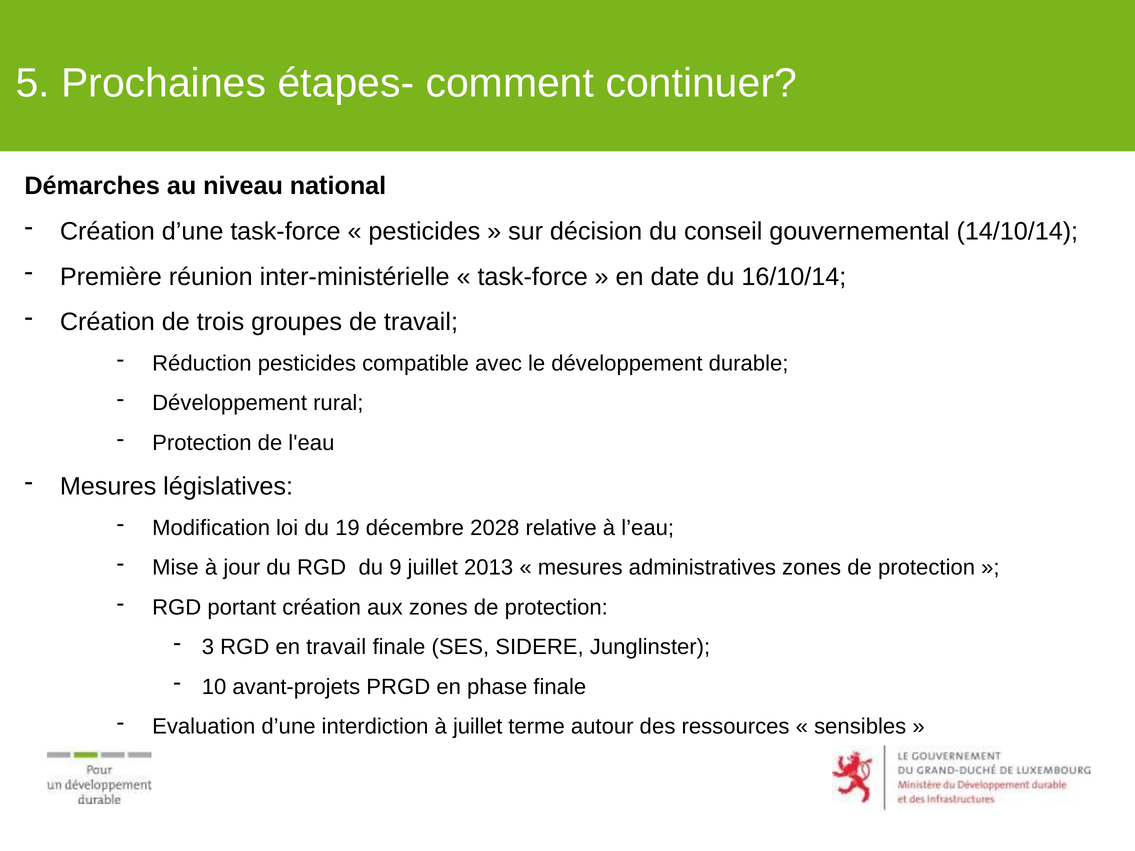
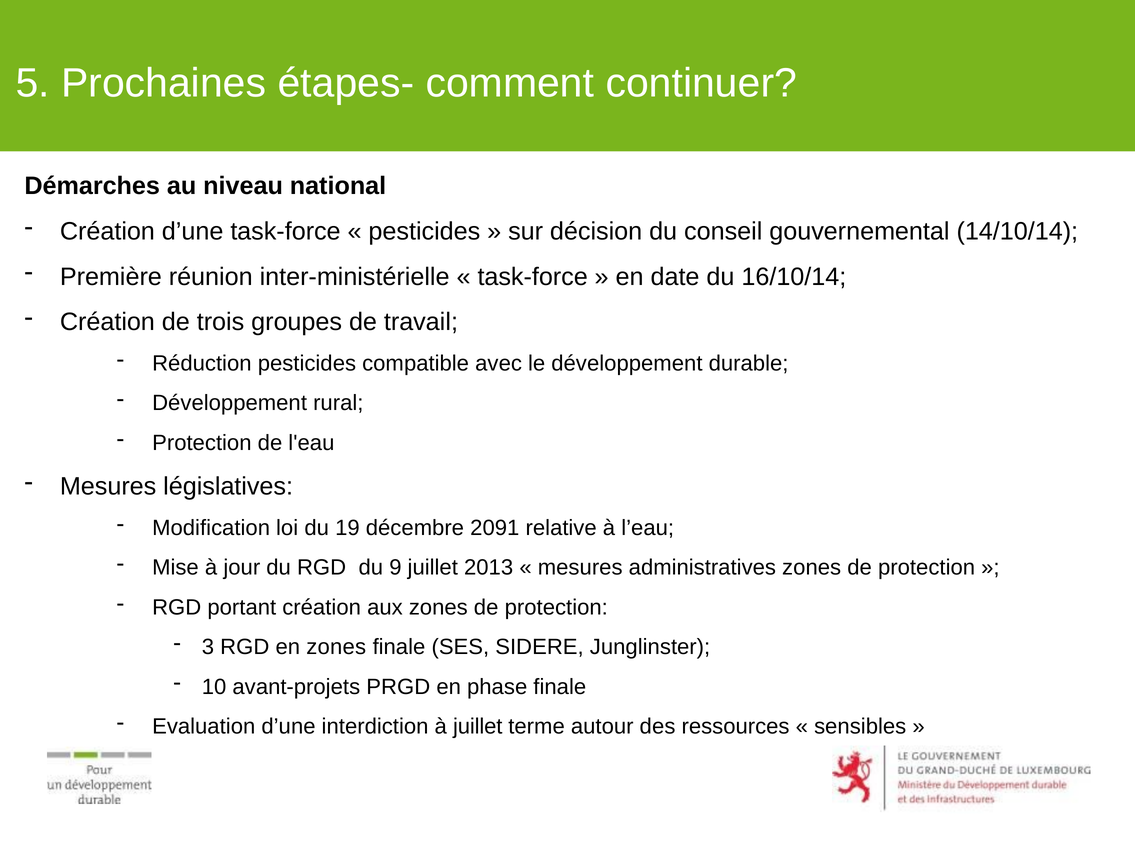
2028: 2028 -> 2091
en travail: travail -> zones
